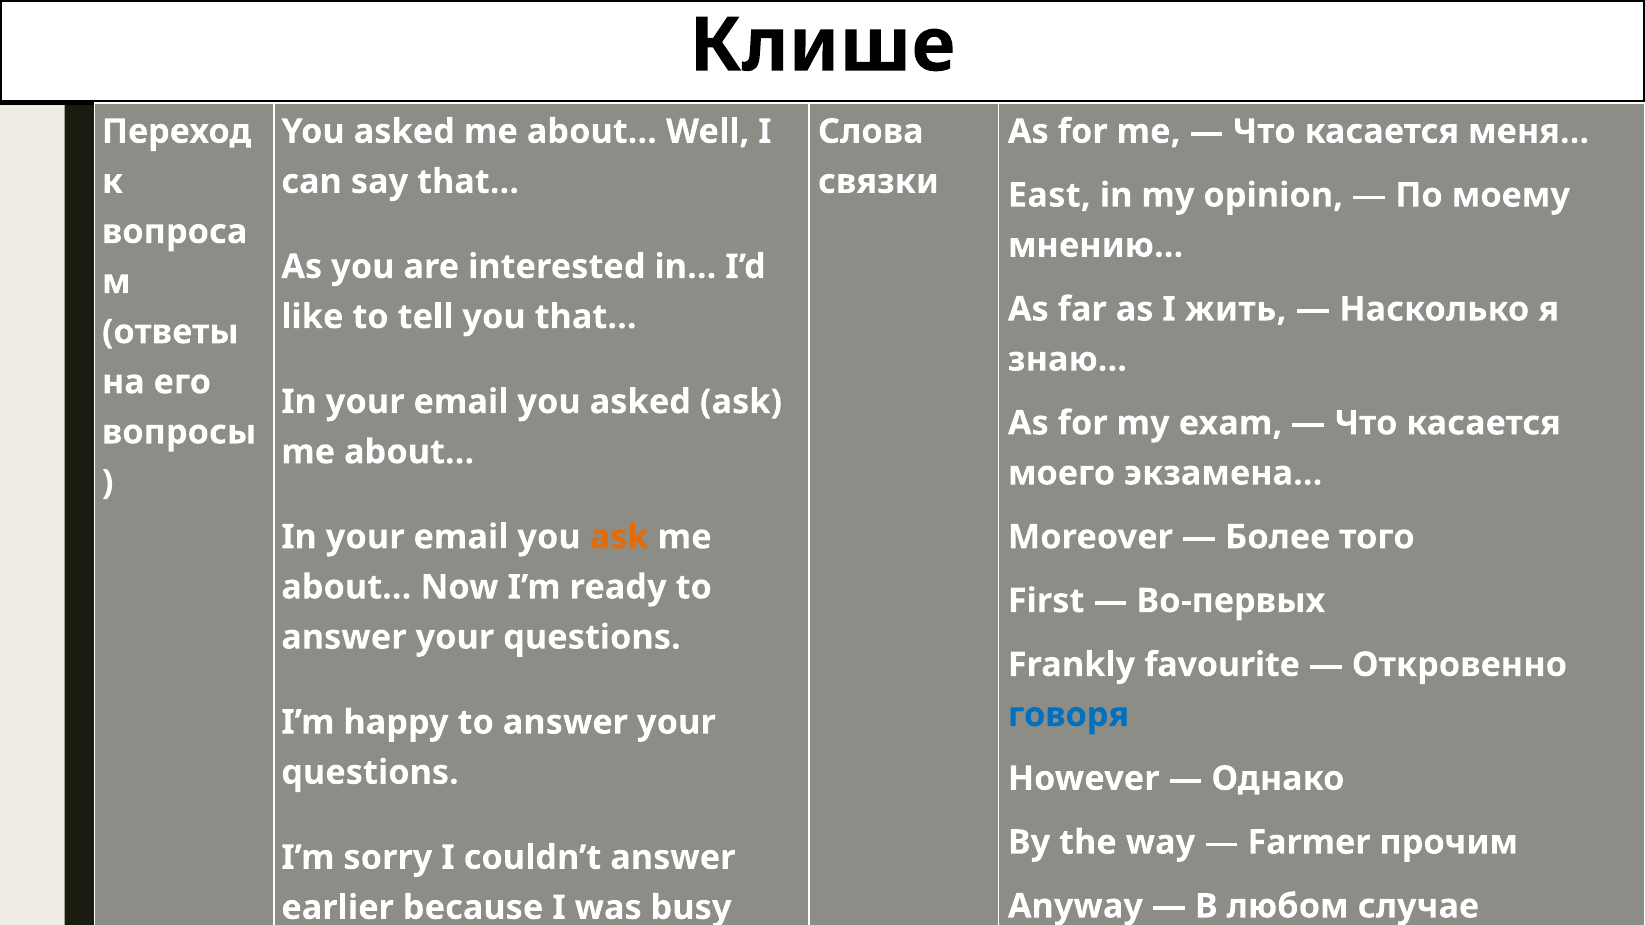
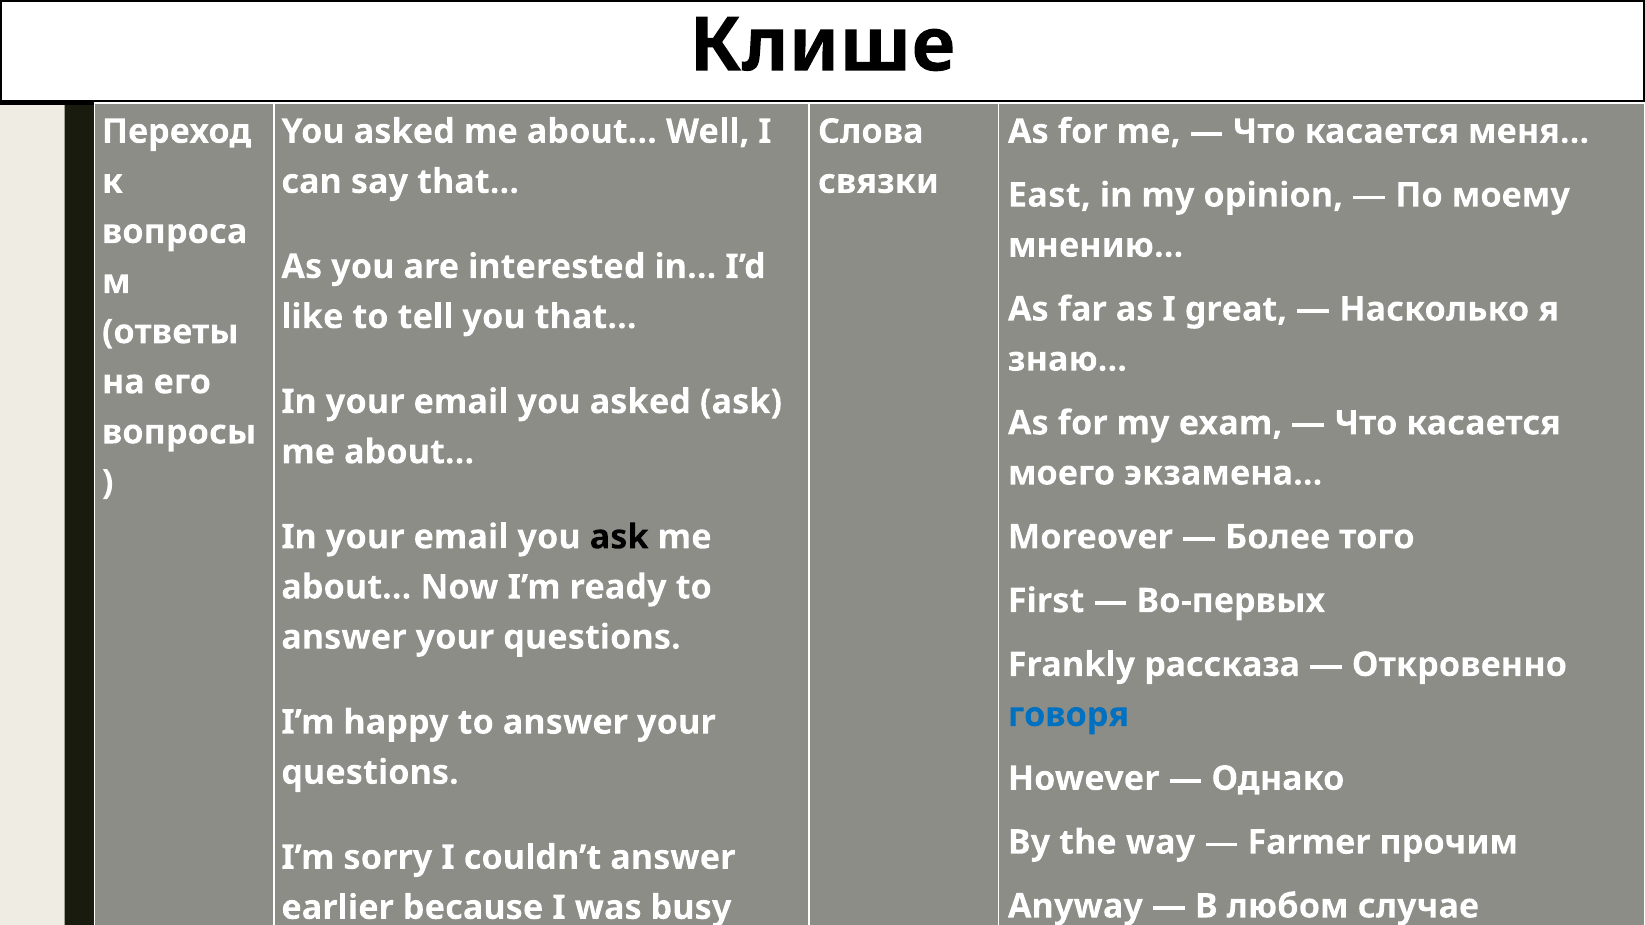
жить: жить -> great
ask at (619, 537) colour: orange -> black
favourite: favourite -> рассказа
